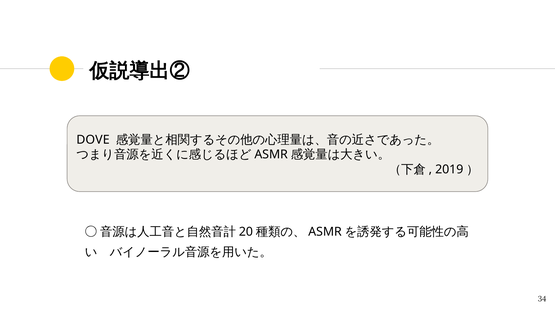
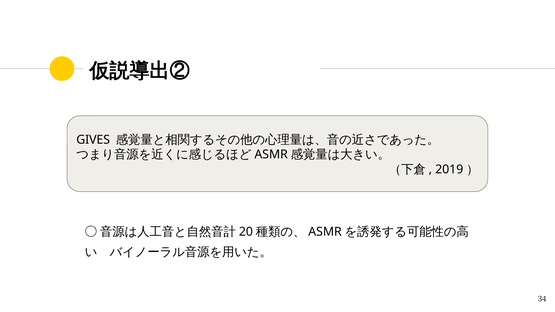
DOVE: DOVE -> GIVES
